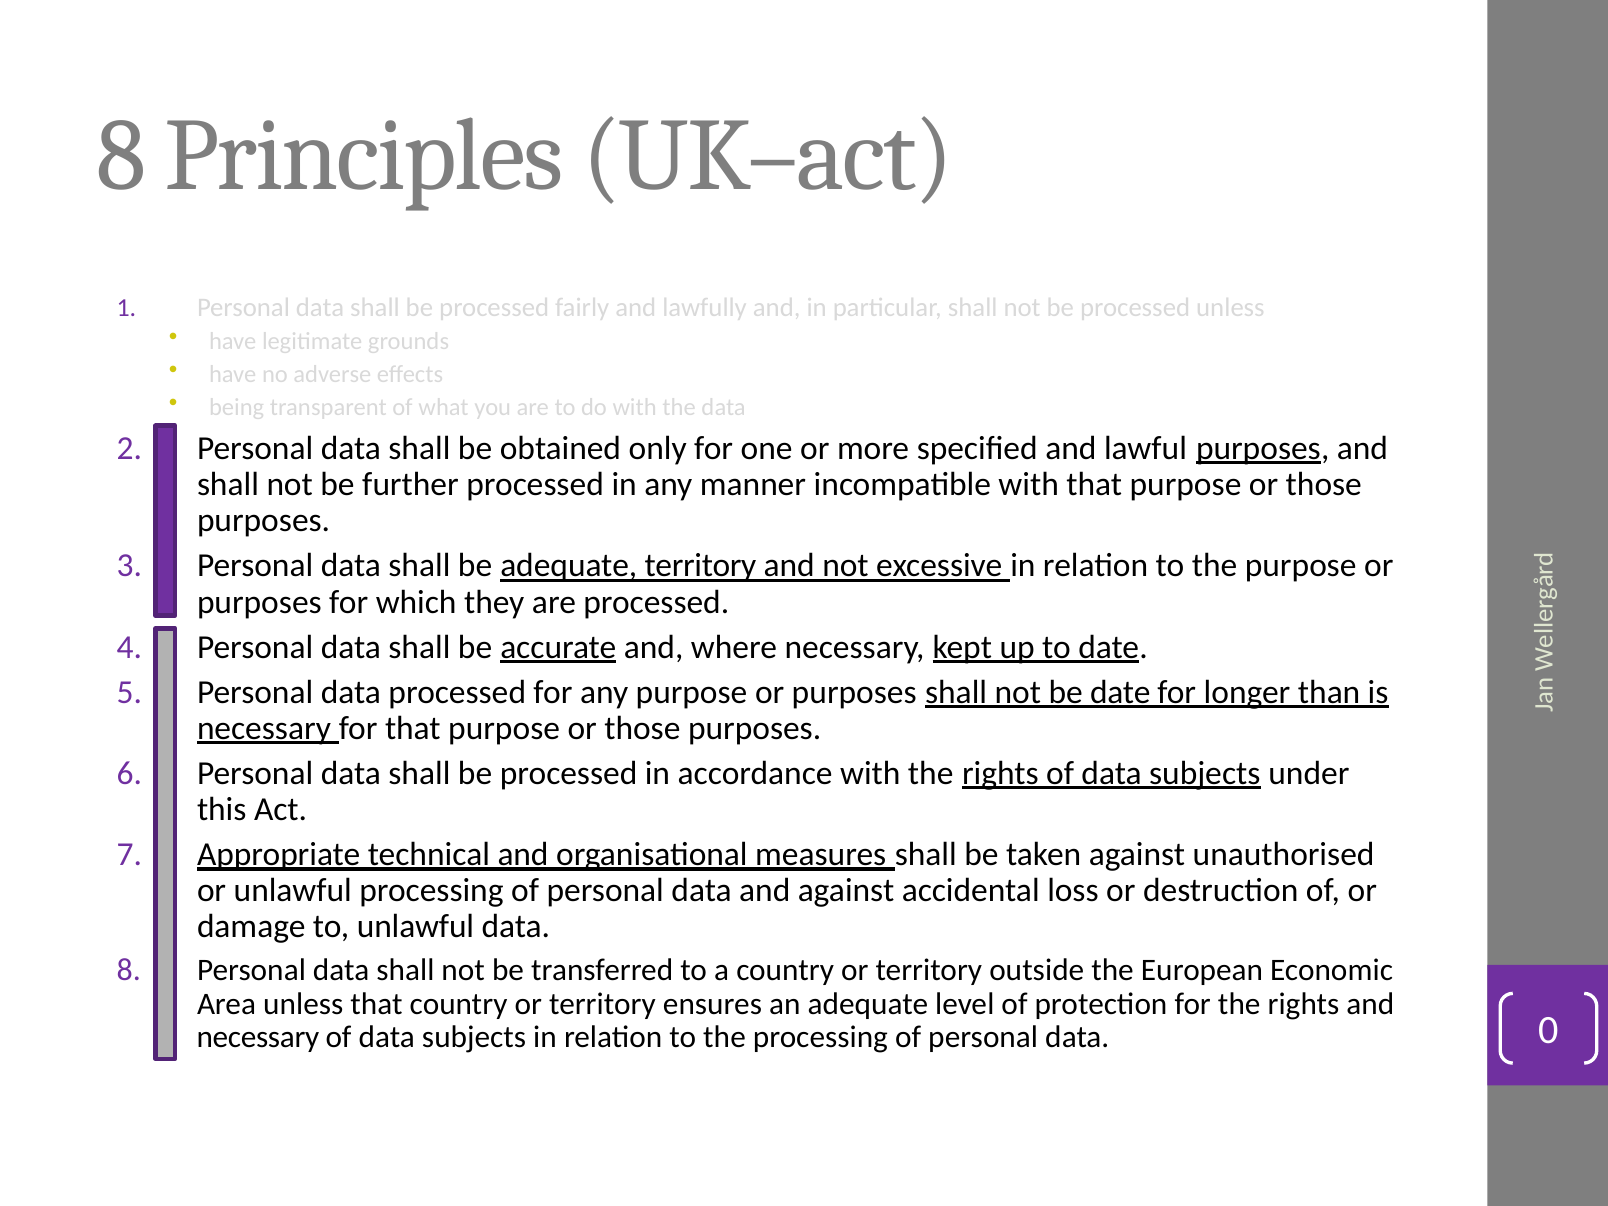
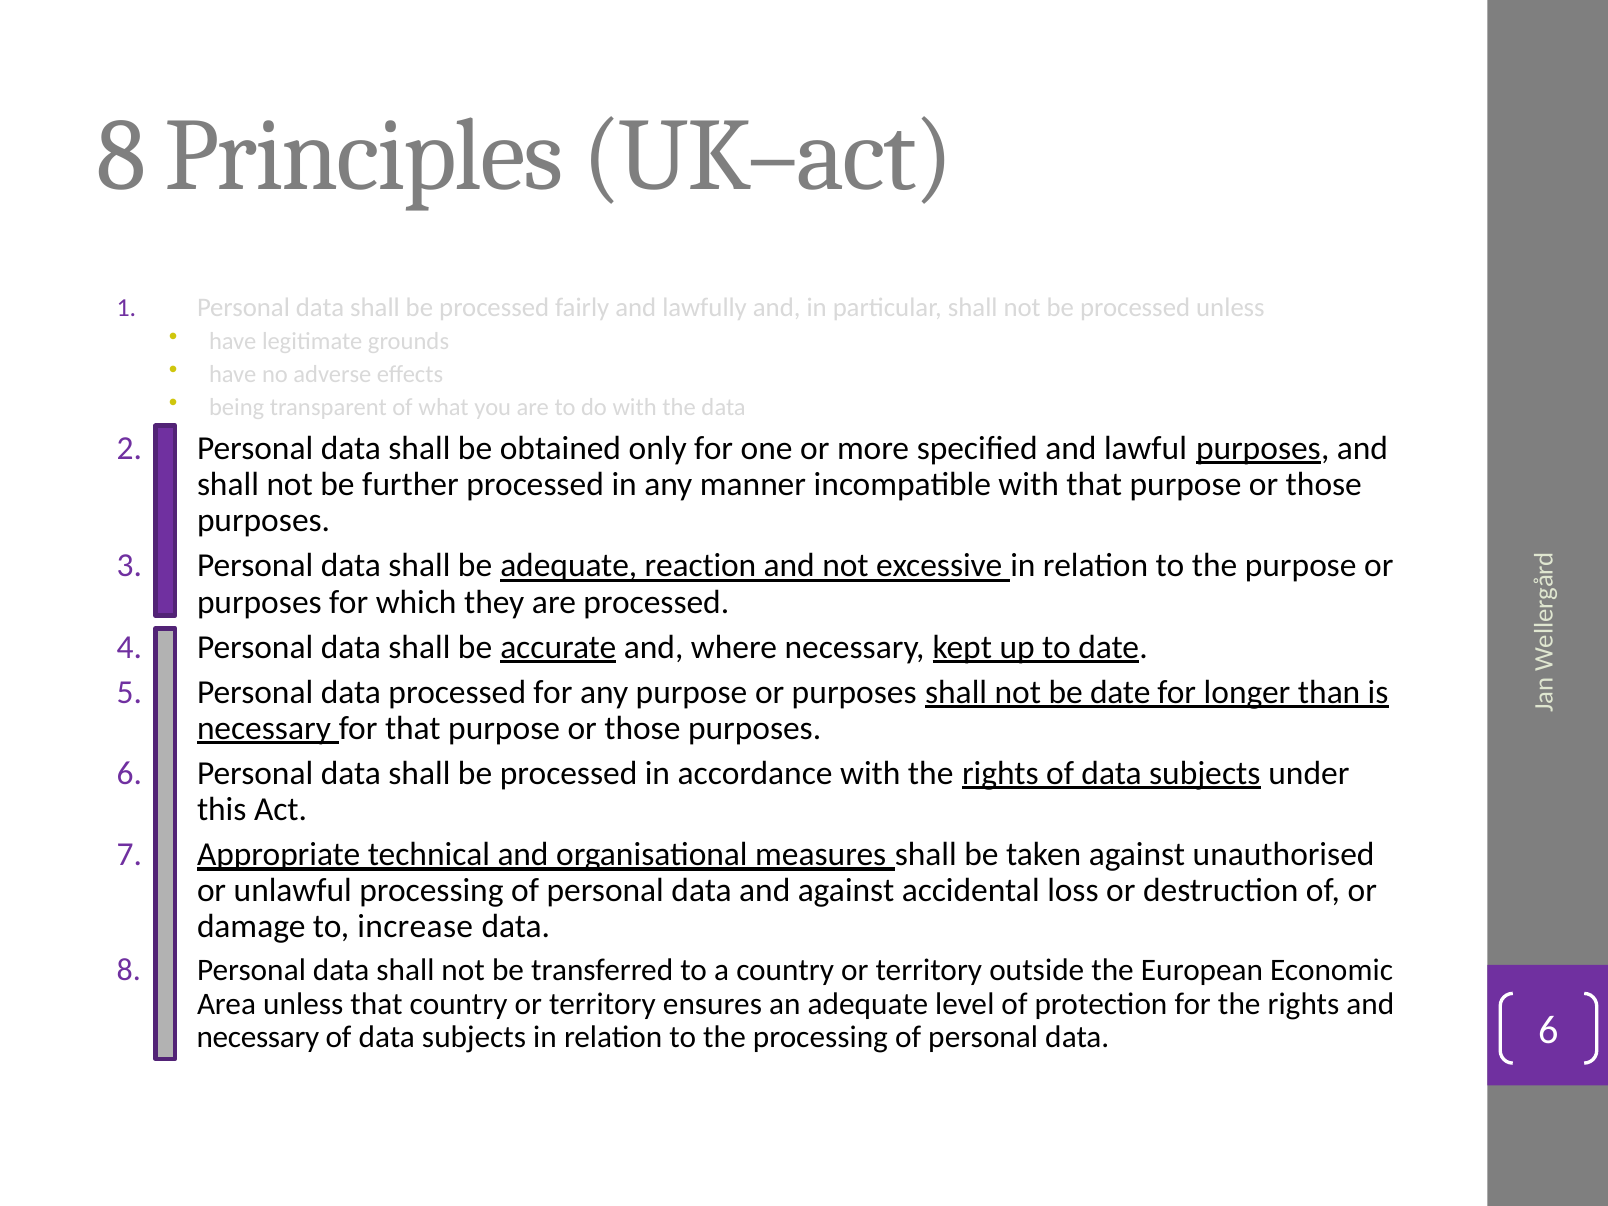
adequate territory: territory -> reaction
to unlawful: unlawful -> increase
data 0: 0 -> 6
